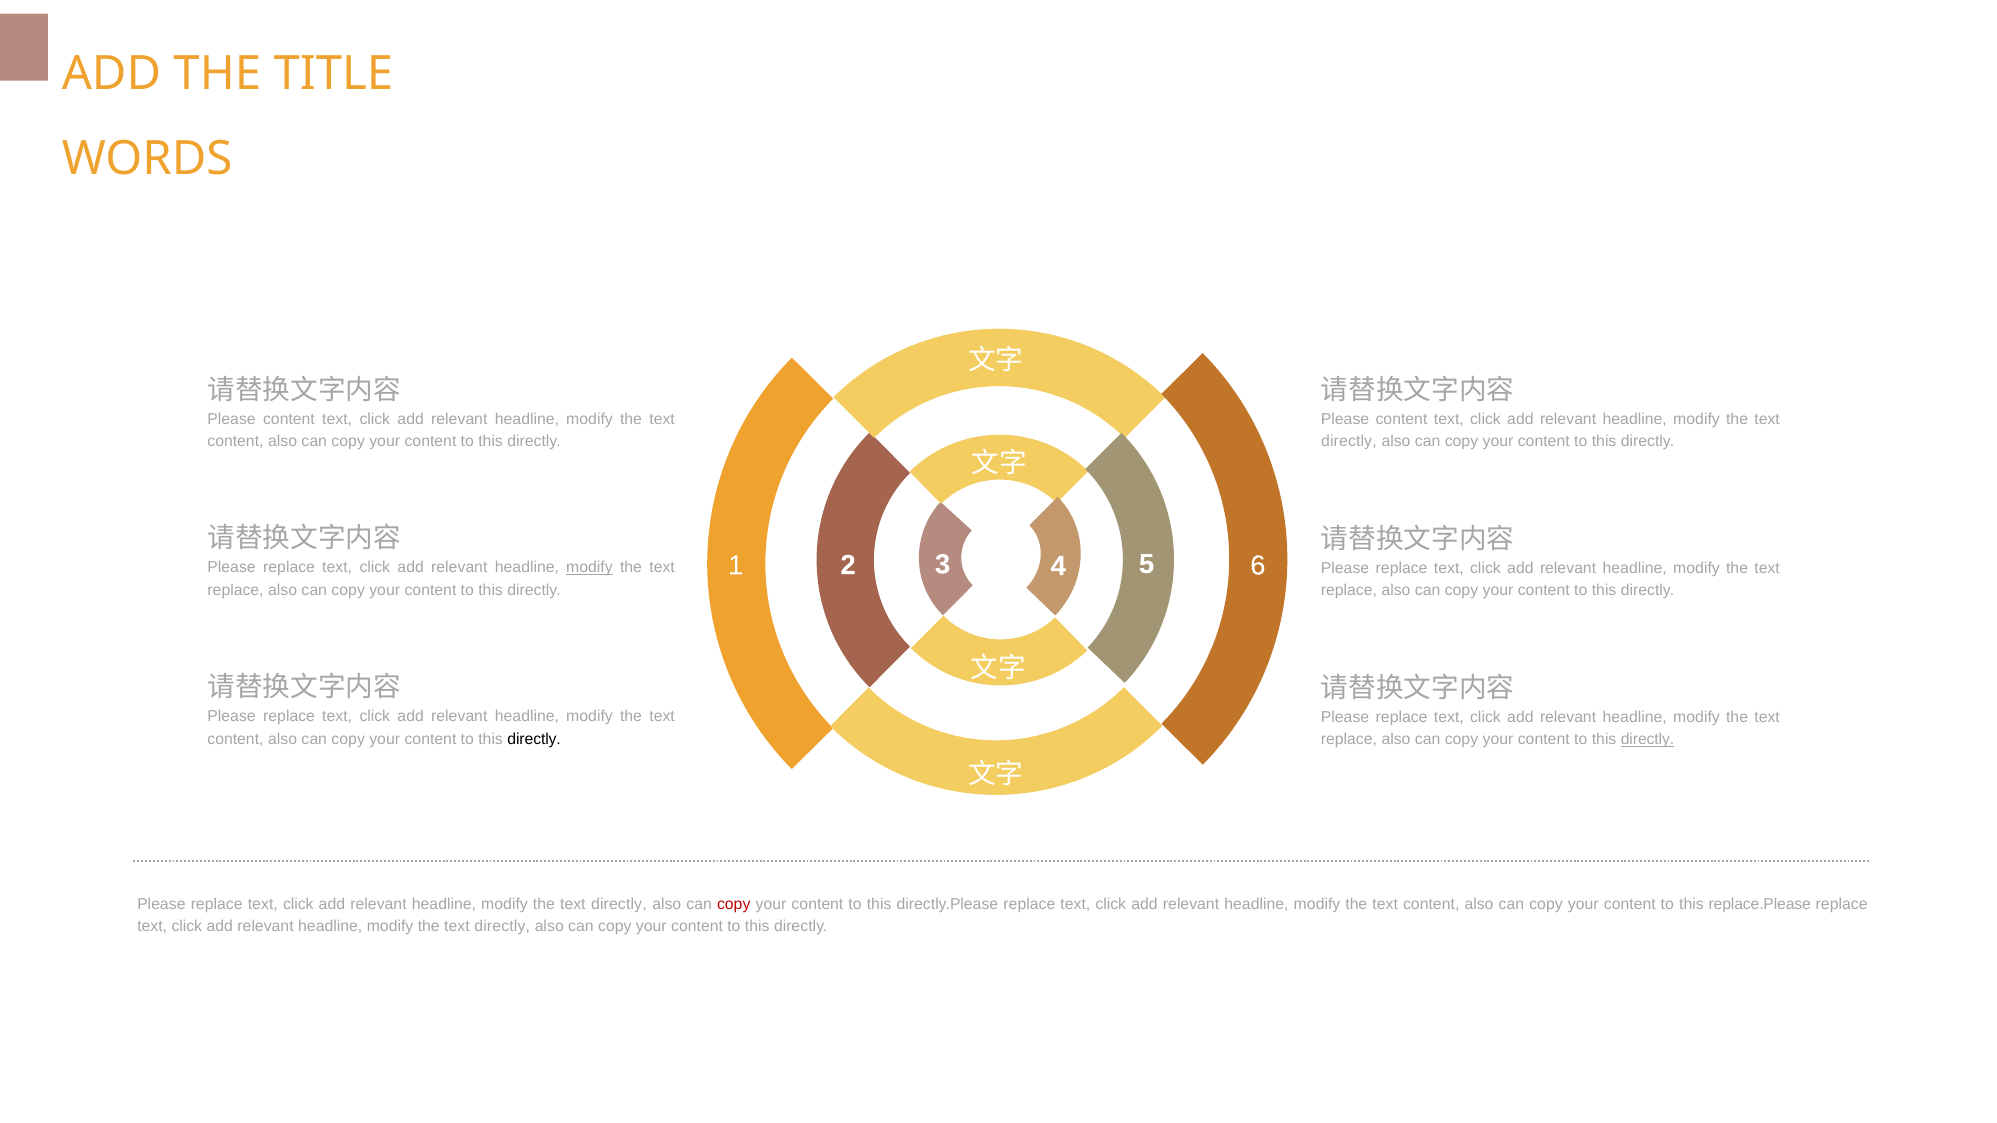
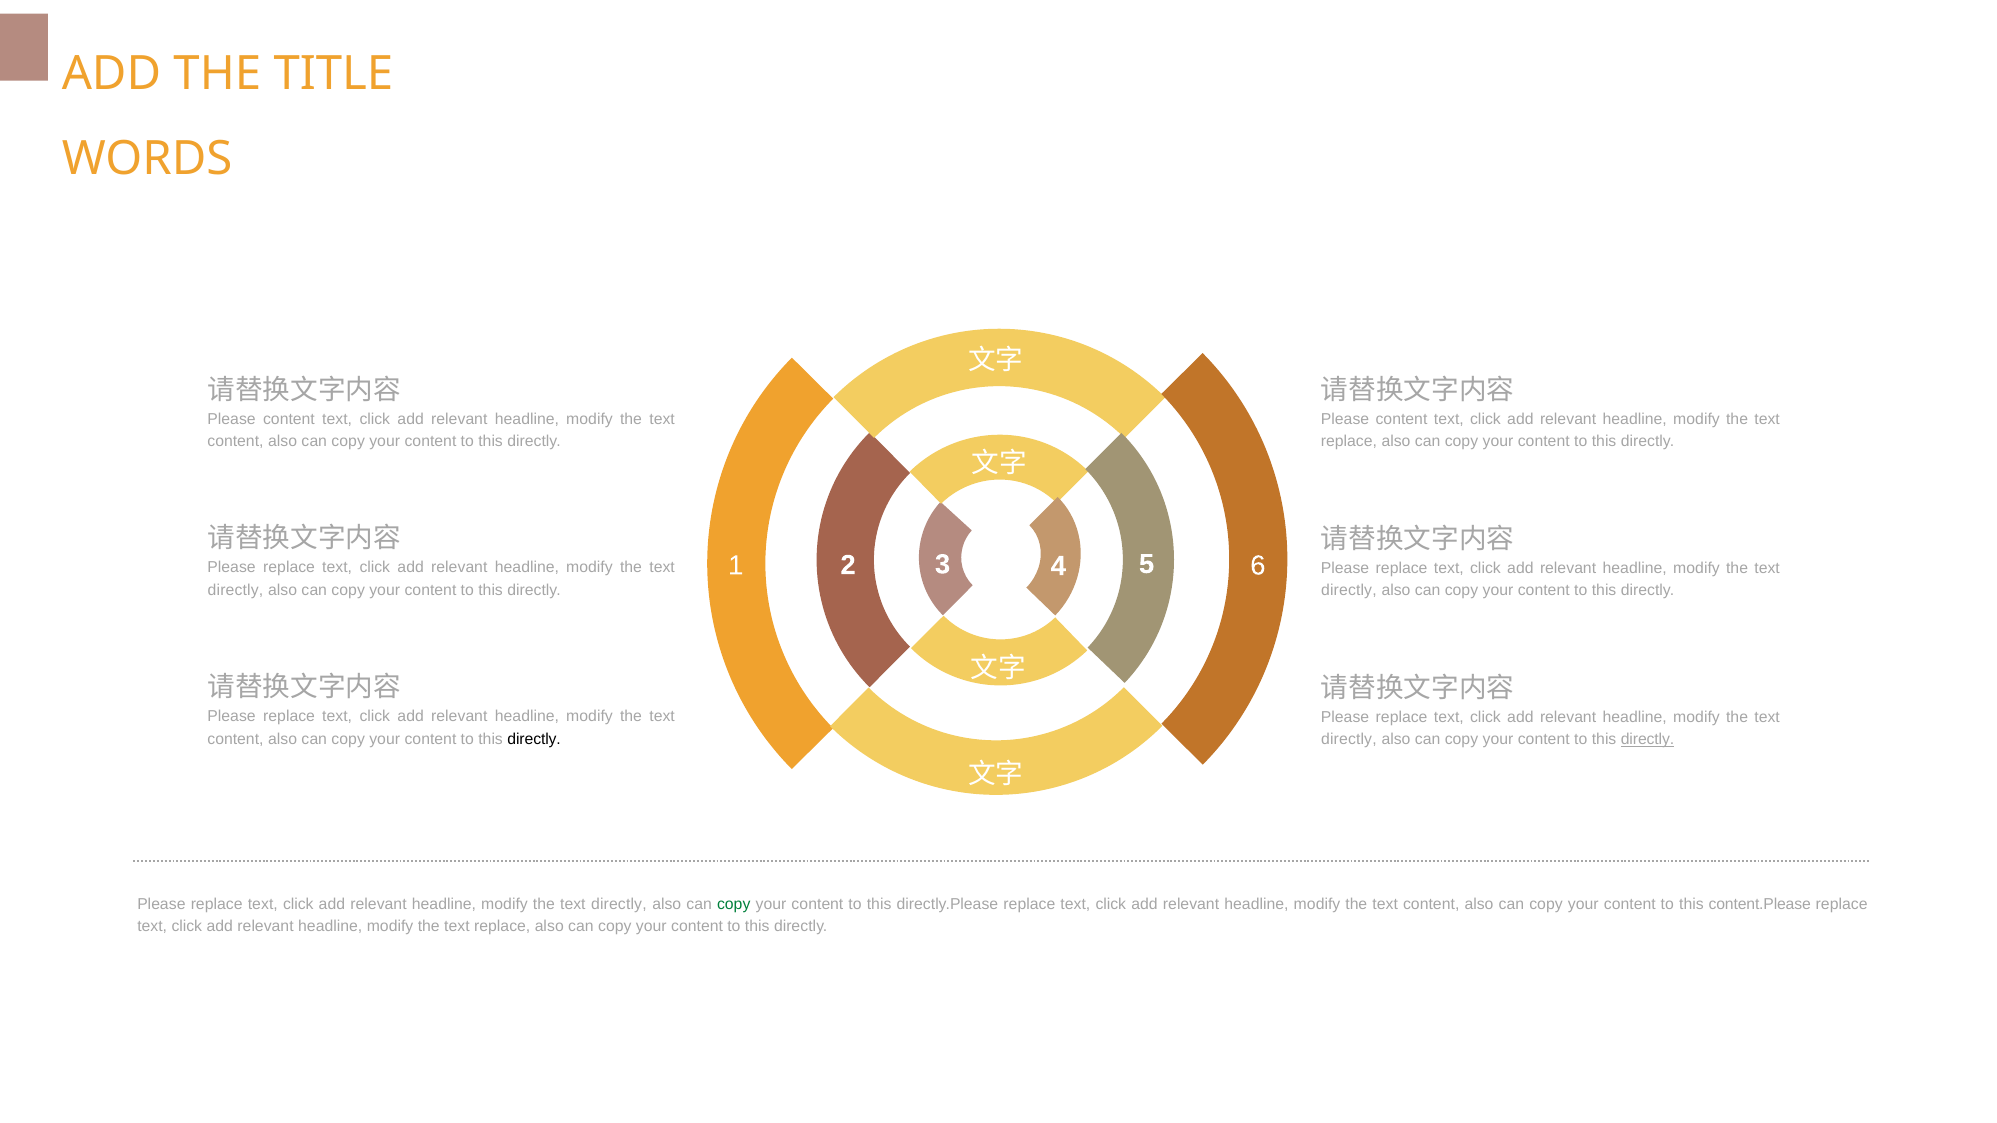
directly at (1349, 442): directly -> replace
modify at (589, 568) underline: present -> none
replace at (236, 591): replace -> directly
replace at (1349, 591): replace -> directly
replace at (1349, 740): replace -> directly
copy at (734, 904) colour: red -> green
replace.Please: replace.Please -> content.Please
directly at (502, 927): directly -> replace
